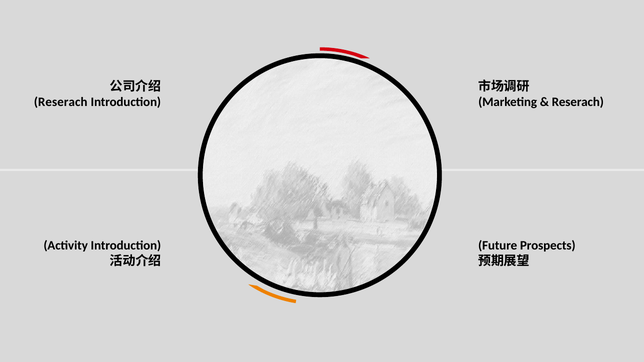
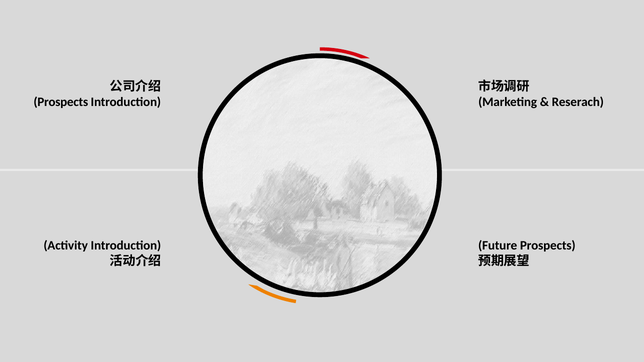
Reserach at (61, 102): Reserach -> Prospects
